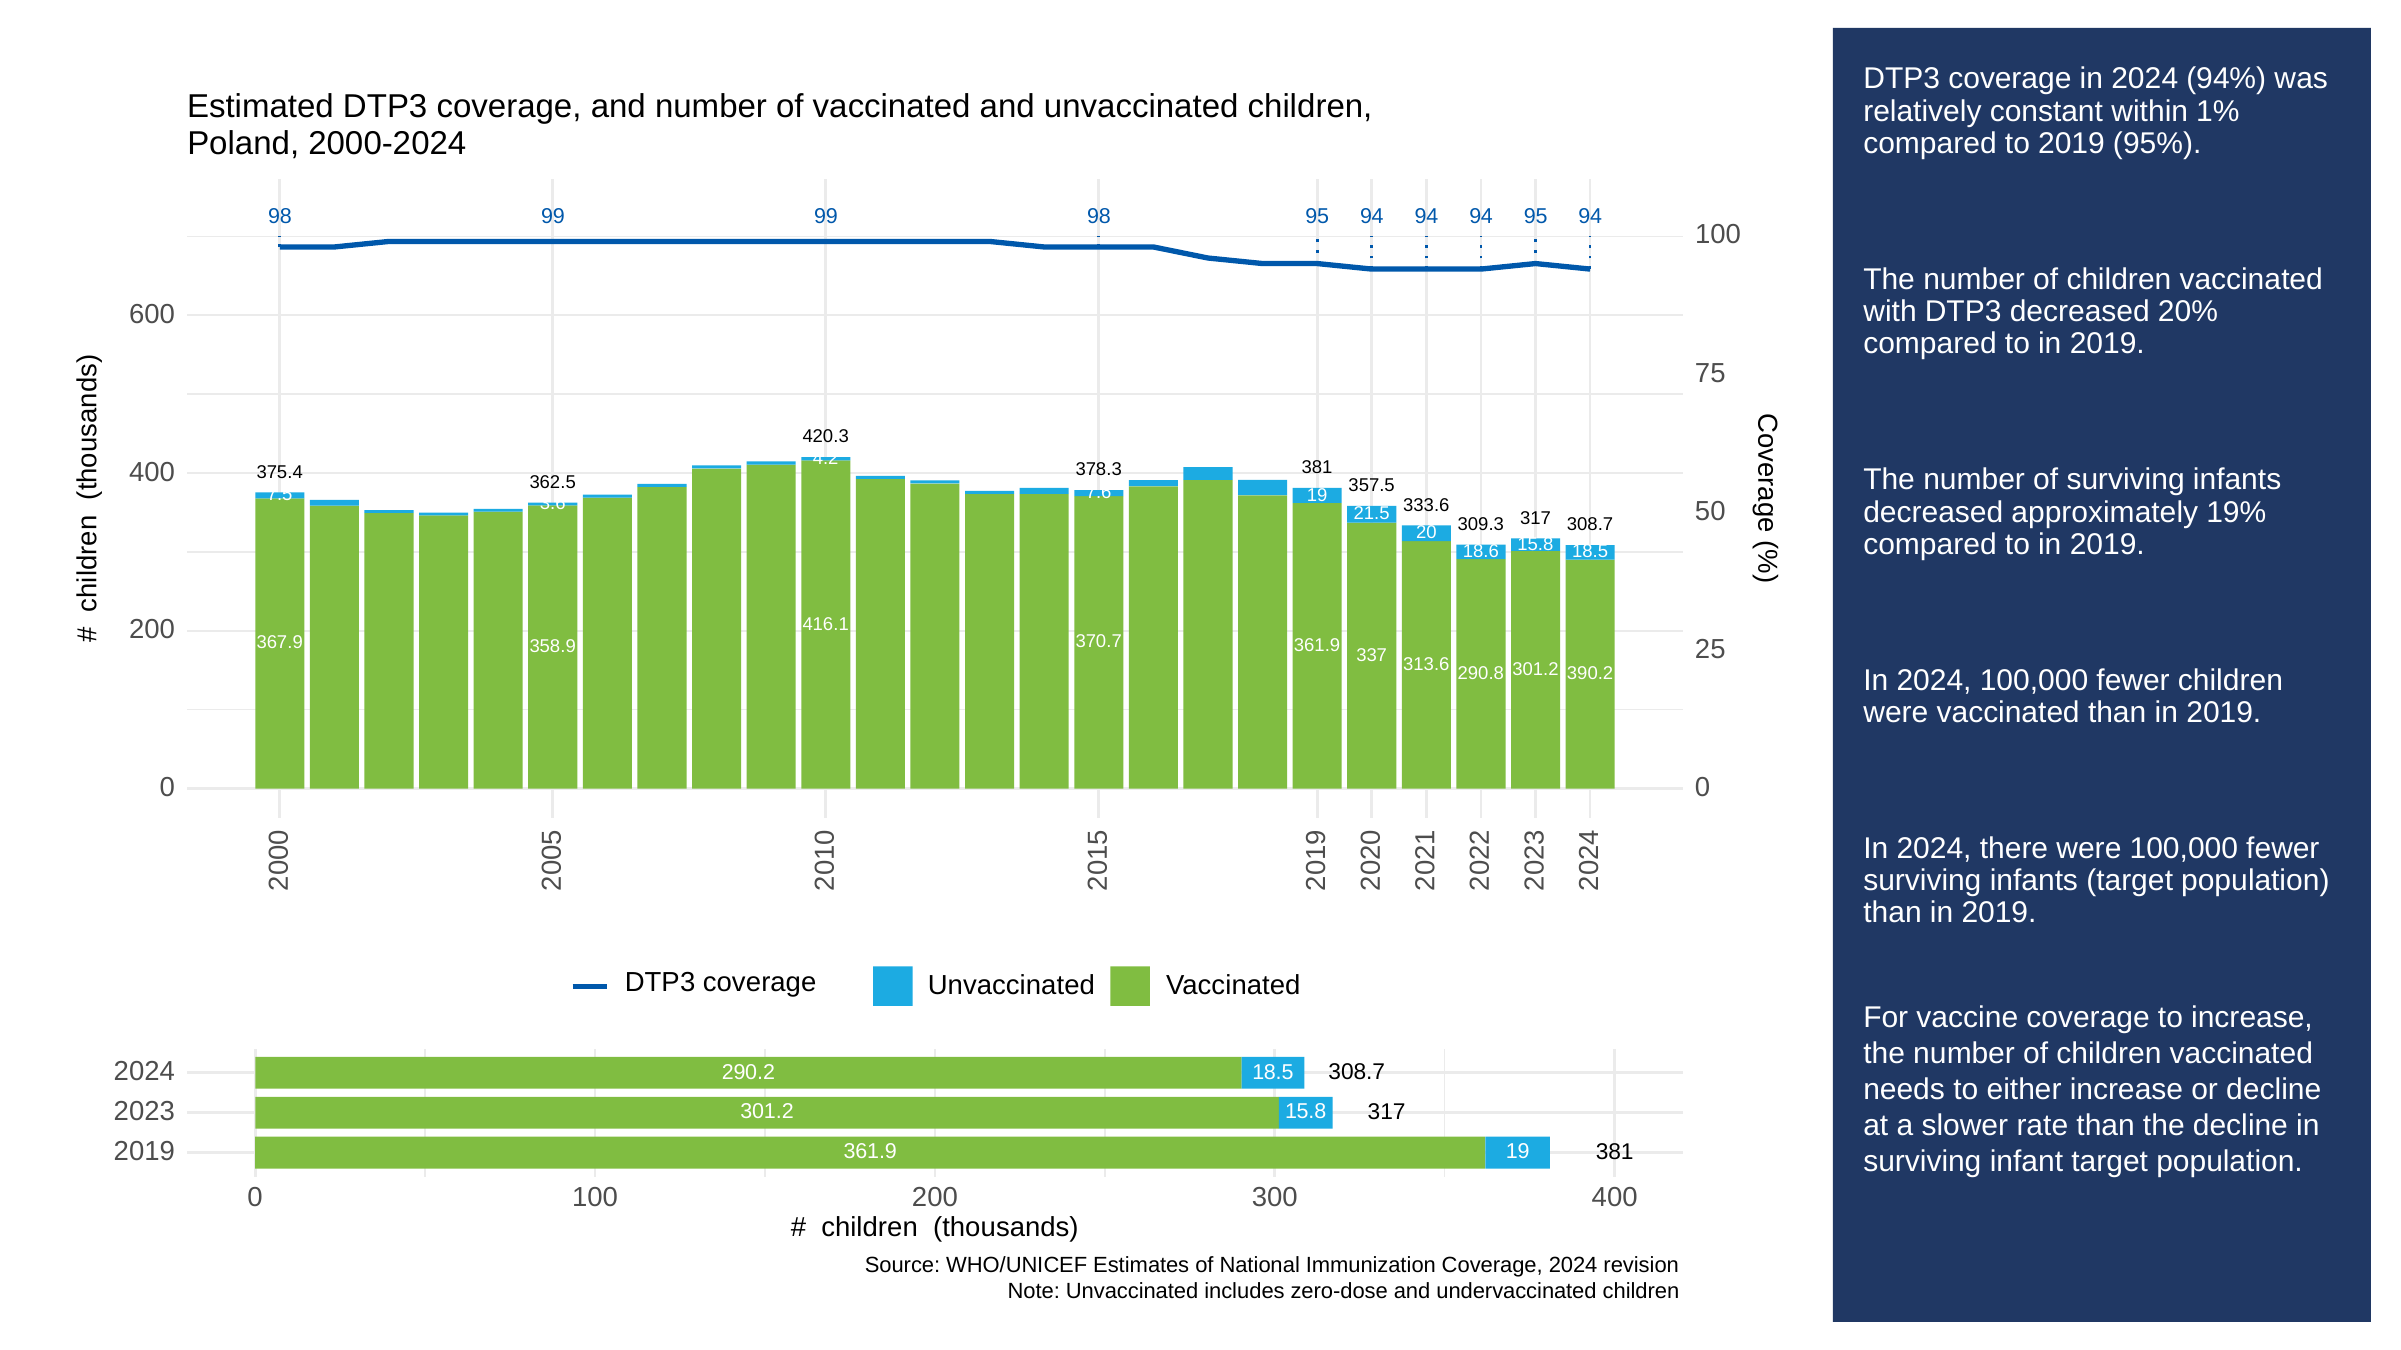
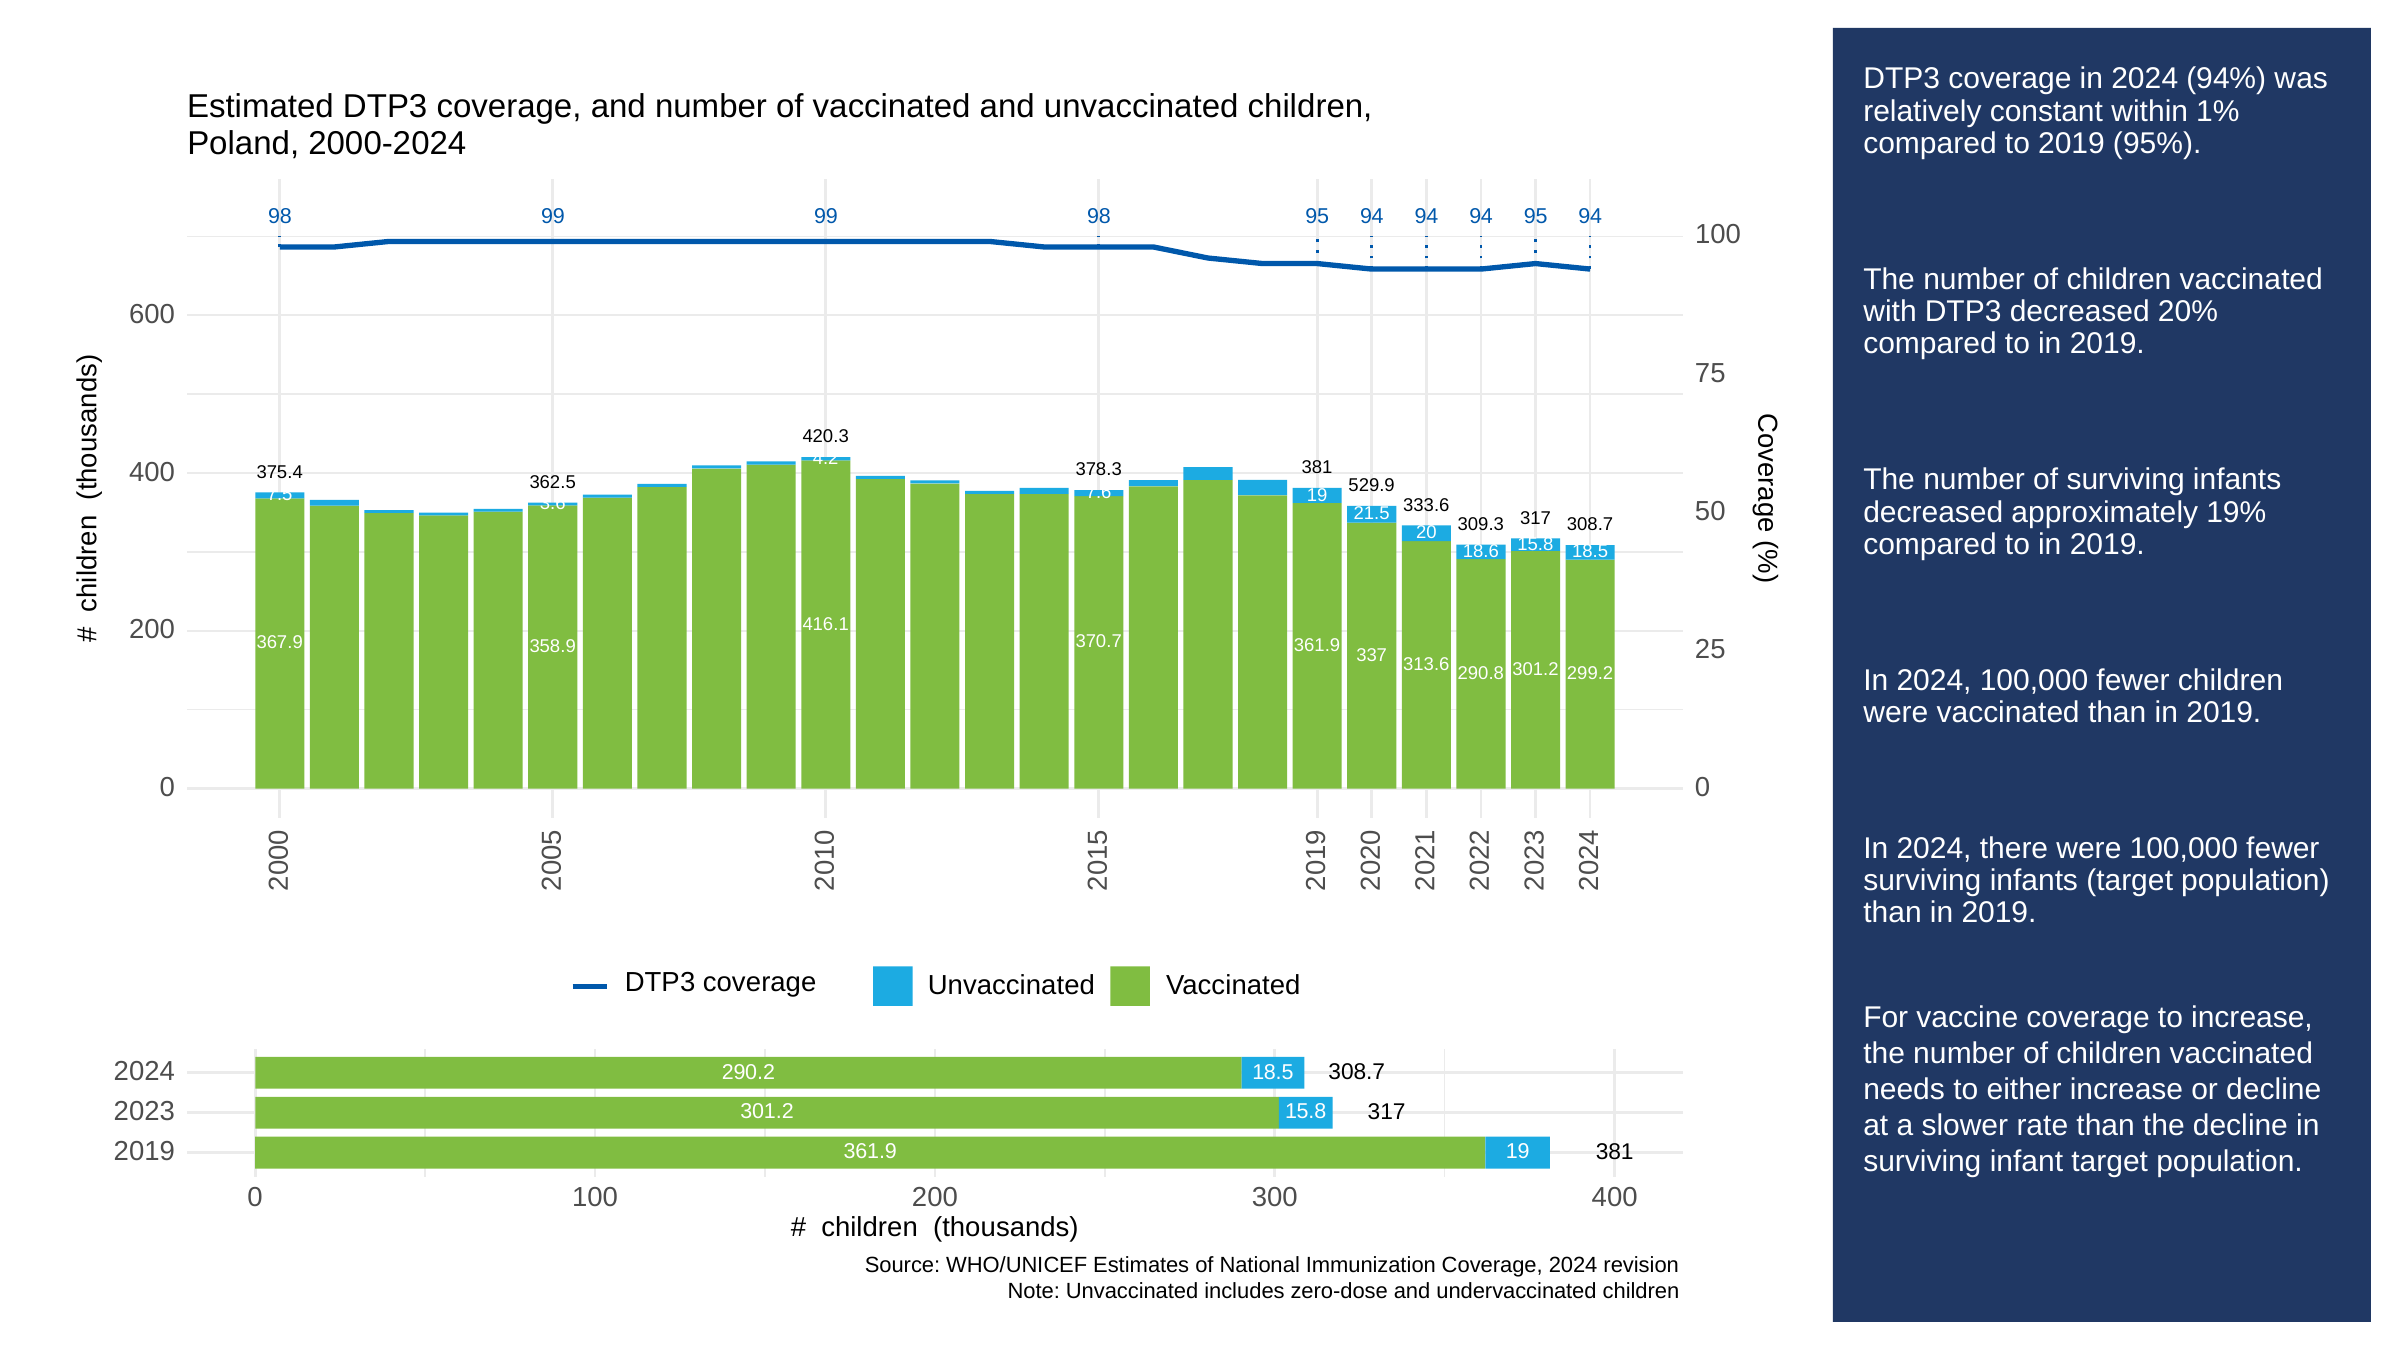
357.5: 357.5 -> 529.9
390.2: 390.2 -> 299.2
